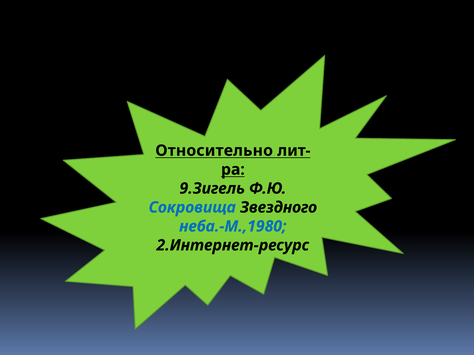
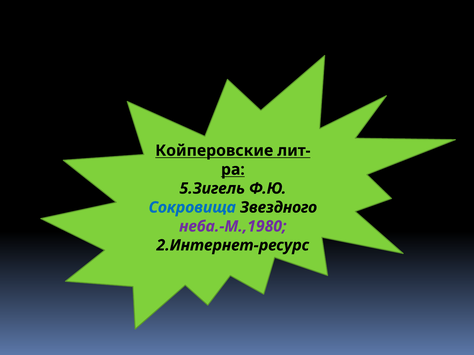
Относительно: Относительно -> Койперовские
9.Зигель: 9.Зигель -> 5.Зигель
неба.-М.,1980 colour: blue -> purple
